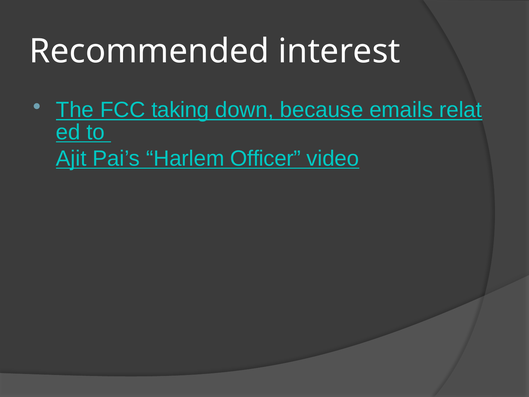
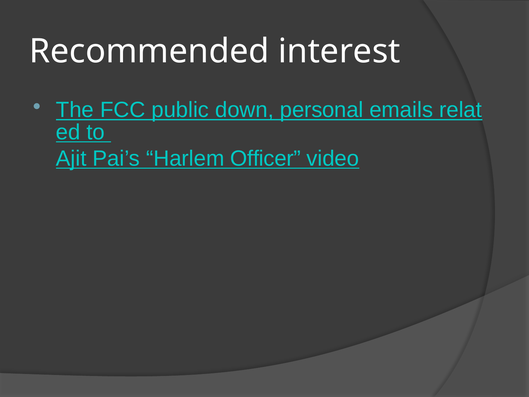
taking: taking -> public
because: because -> personal
